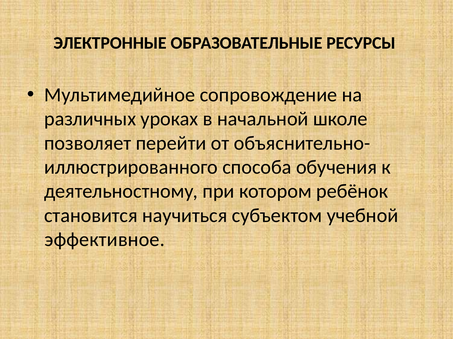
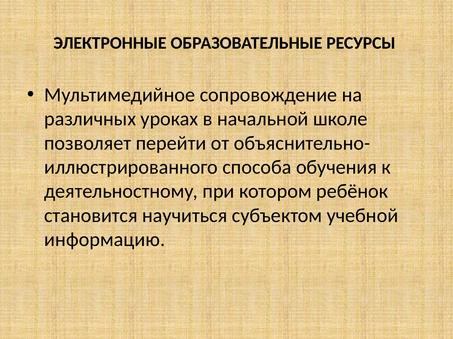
эффективное: эффективное -> информацию
